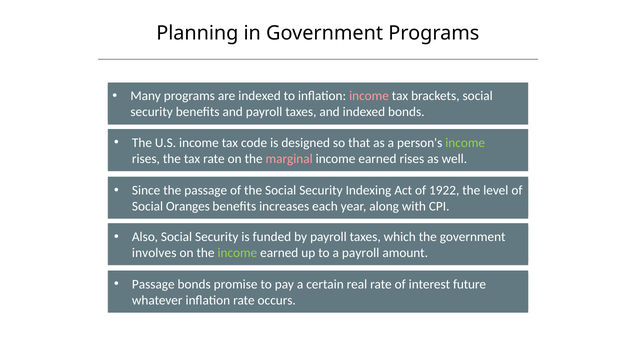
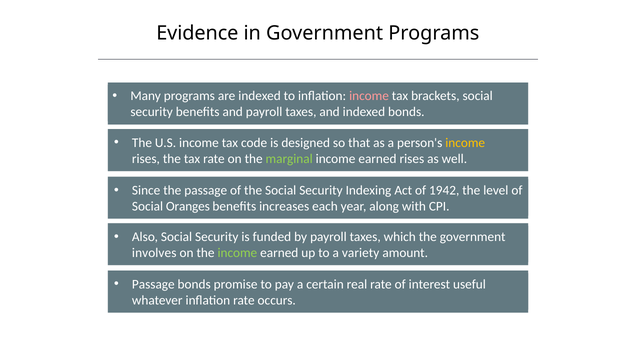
Planning: Planning -> Evidence
income at (465, 143) colour: light green -> yellow
marginal colour: pink -> light green
1922: 1922 -> 1942
a payroll: payroll -> variety
future: future -> useful
